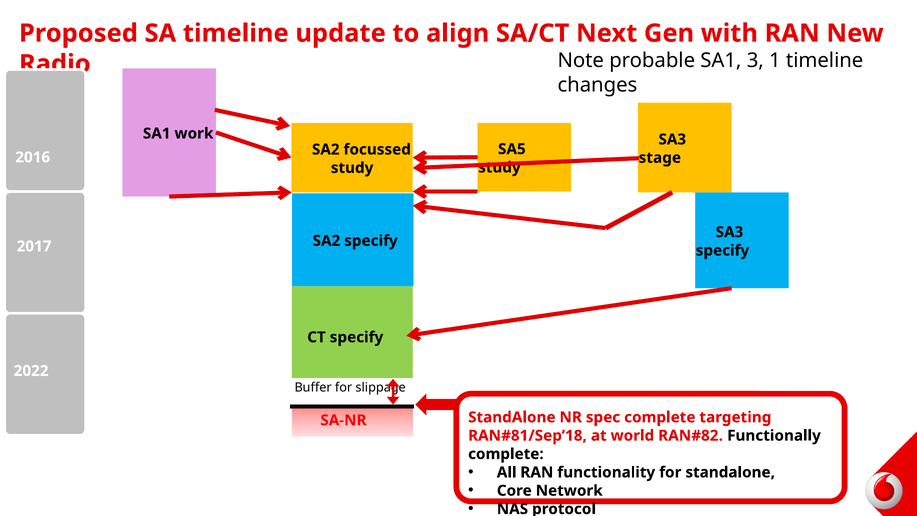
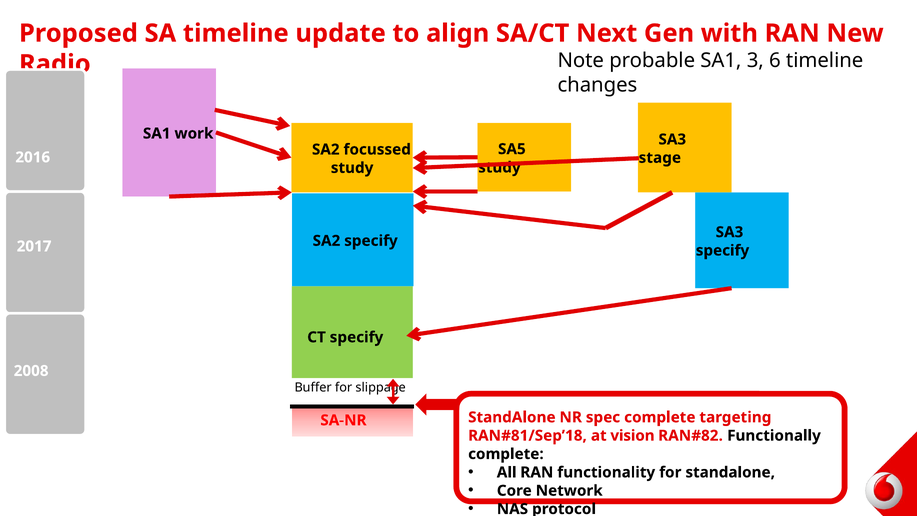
1: 1 -> 6
2022: 2022 -> 2008
world: world -> vision
